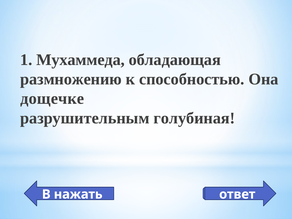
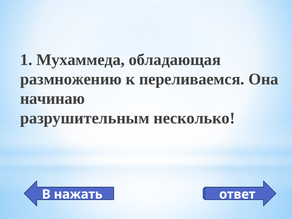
способностью: способностью -> переливаемся
дощечке: дощечке -> начинаю
голубиная: голубиная -> несколько
